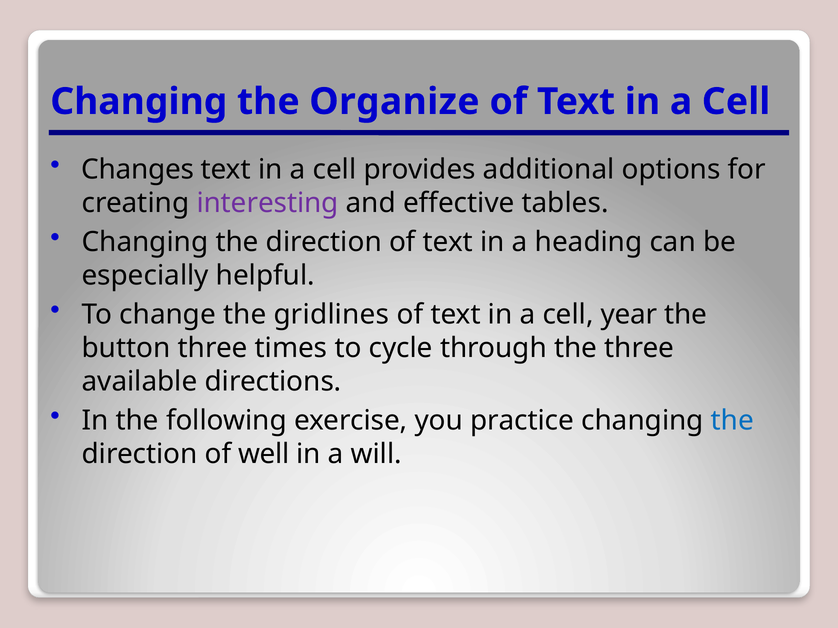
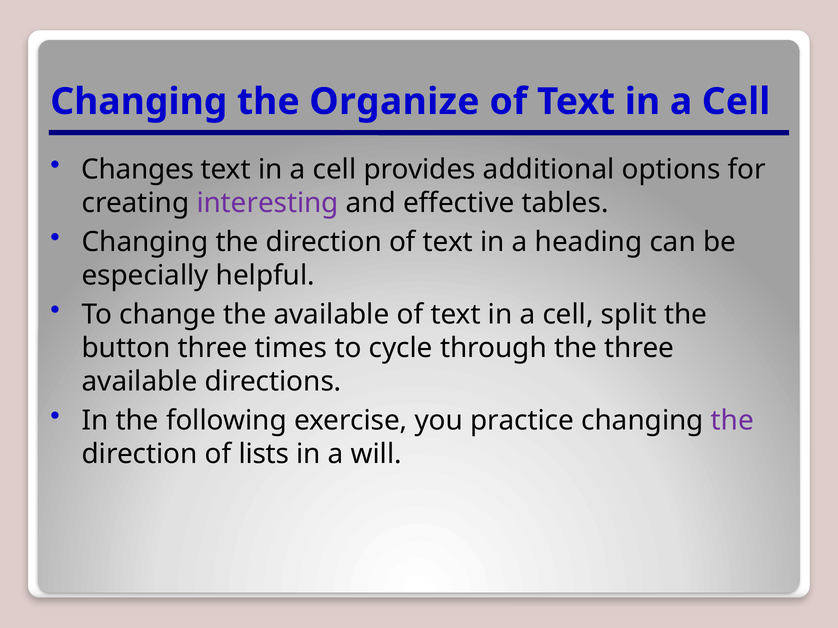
the gridlines: gridlines -> available
year: year -> split
the at (732, 421) colour: blue -> purple
well: well -> lists
